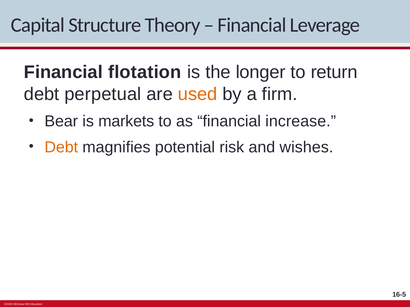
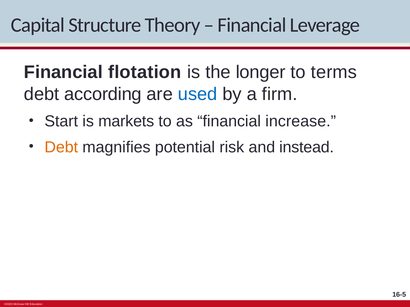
return: return -> terms
perpetual: perpetual -> according
used colour: orange -> blue
Bear: Bear -> Start
wishes: wishes -> instead
